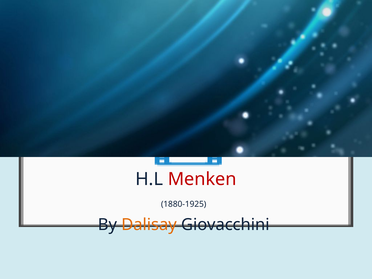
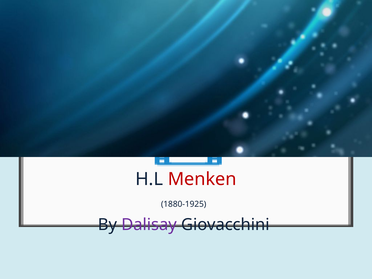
Dalisay colour: orange -> purple
